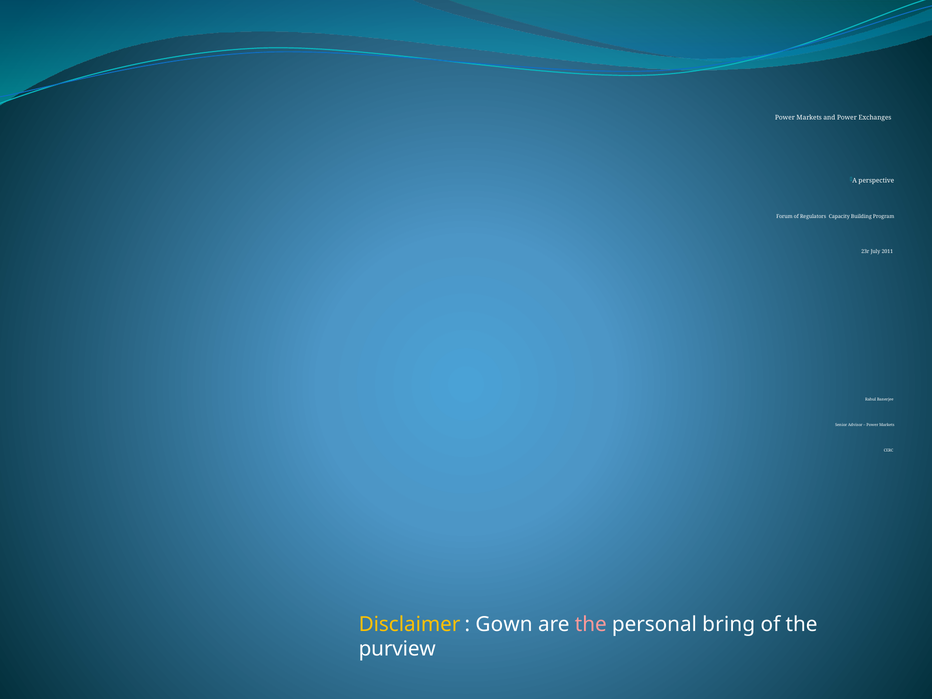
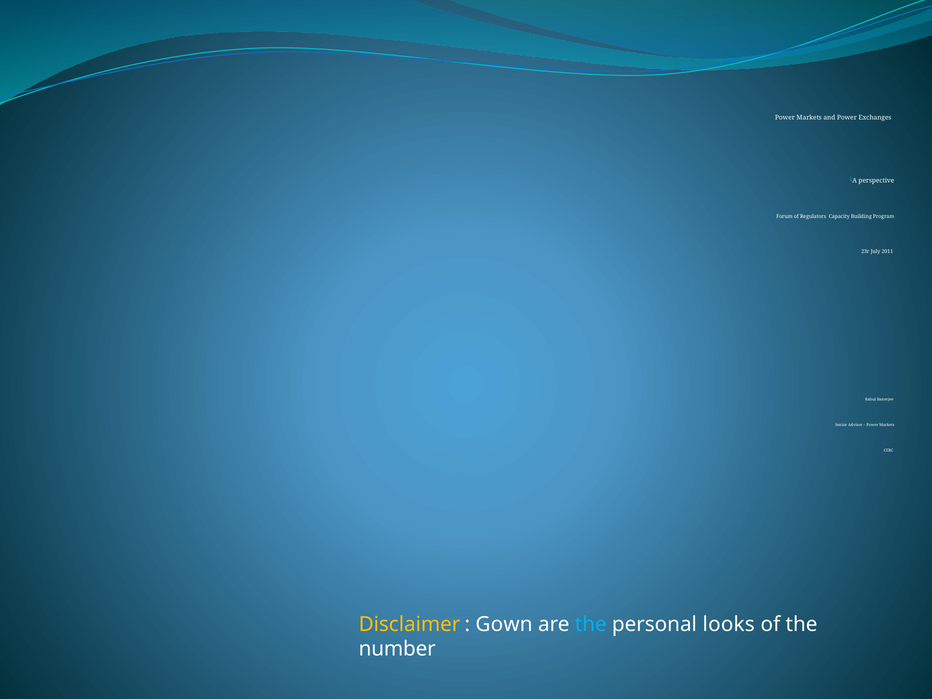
the at (591, 624) colour: pink -> light blue
bring: bring -> looks
purview: purview -> number
